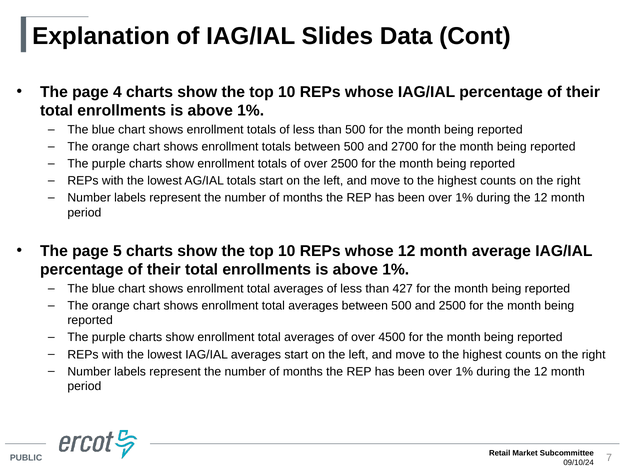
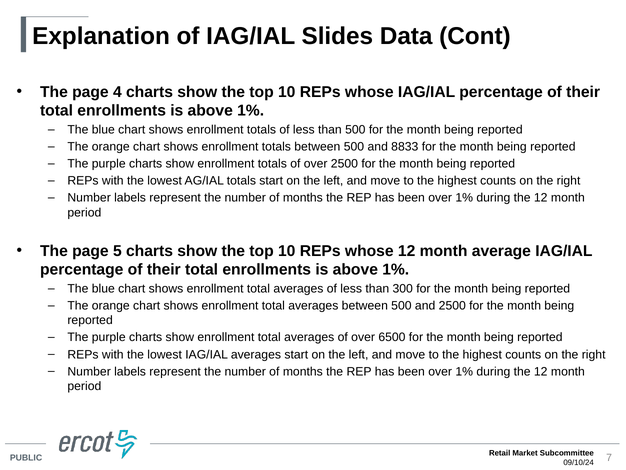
2700: 2700 -> 8833
427: 427 -> 300
4500: 4500 -> 6500
